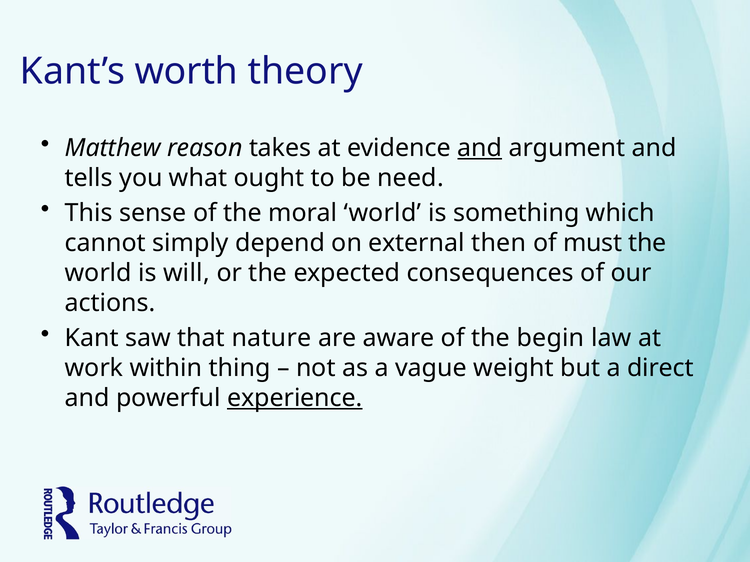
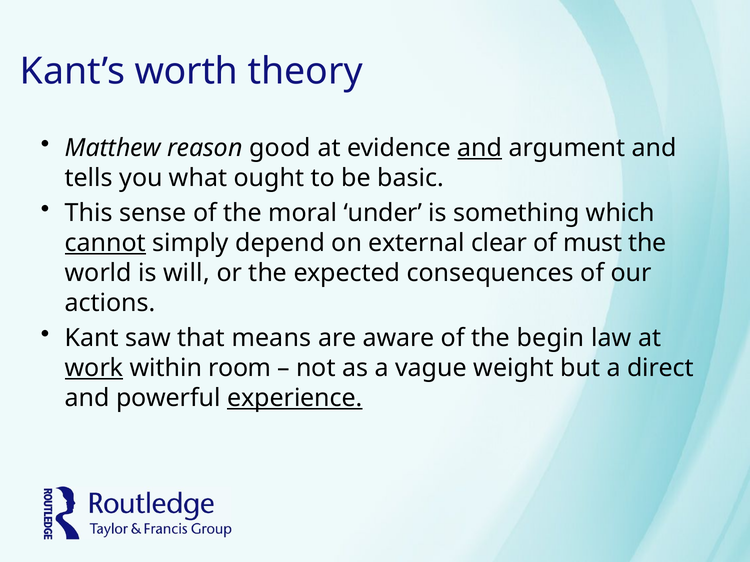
takes: takes -> good
need: need -> basic
moral world: world -> under
cannot underline: none -> present
then: then -> clear
nature: nature -> means
work underline: none -> present
thing: thing -> room
